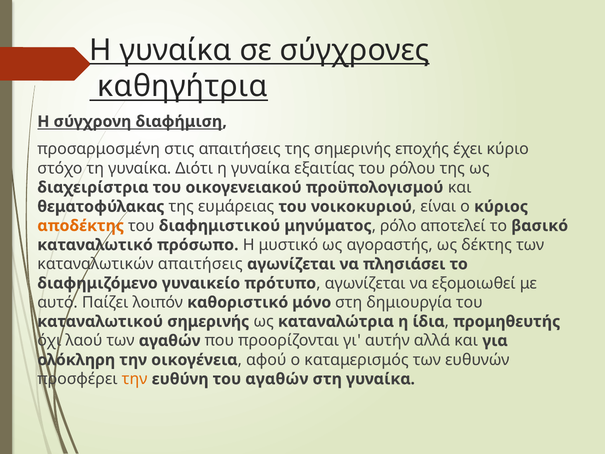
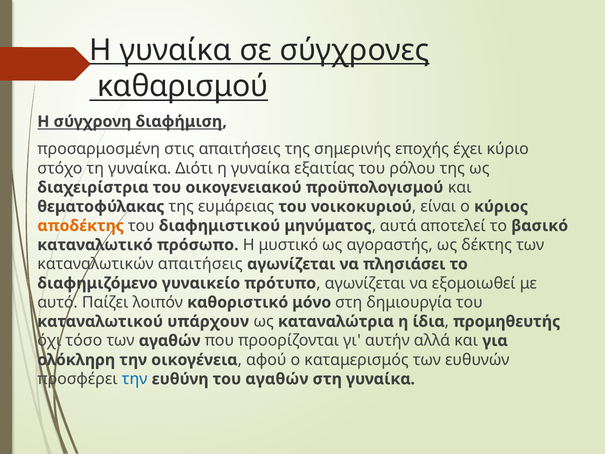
καθηγήτρια: καθηγήτρια -> καθαρισμού
ρόλο: ρόλο -> αυτά
καταναλωτικού σημερινής: σημερινής -> υπάρχουν
λαού: λαού -> τόσο
την at (135, 379) colour: orange -> blue
